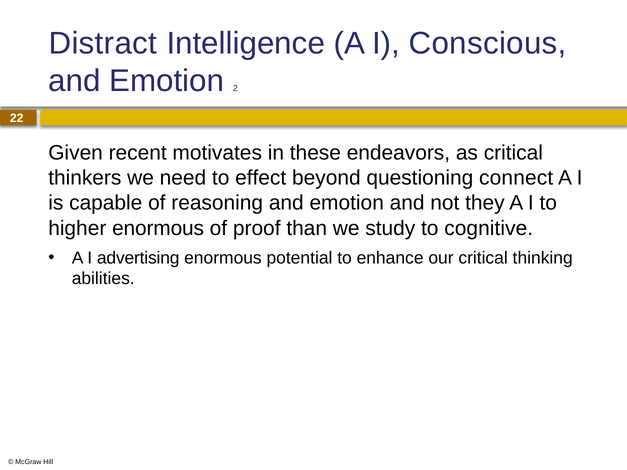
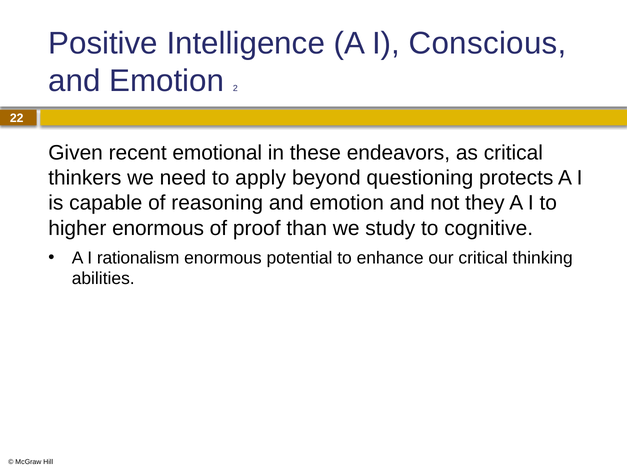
Distract: Distract -> Positive
motivates: motivates -> emotional
effect: effect -> apply
connect: connect -> protects
advertising: advertising -> rationalism
